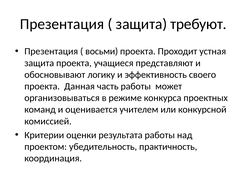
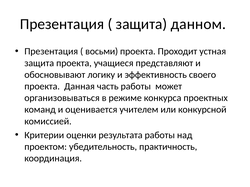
требуют: требуют -> данном
